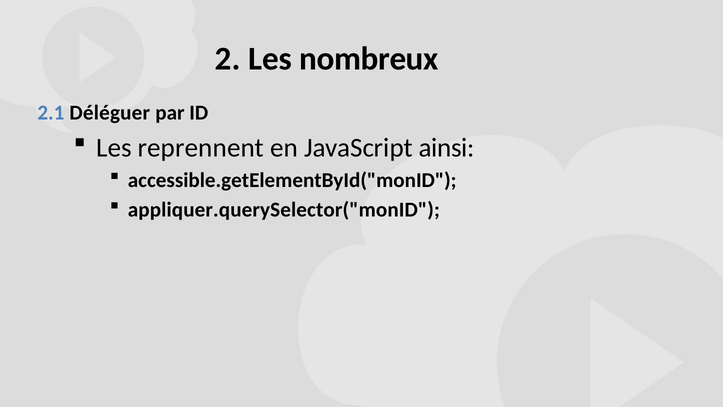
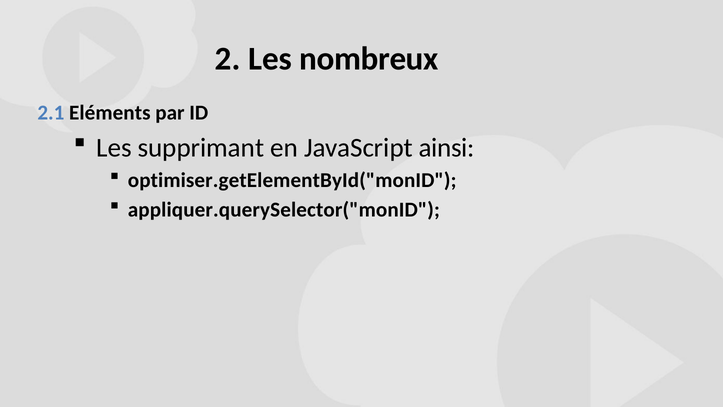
Déléguer: Déléguer -> Eléments
reprennent: reprennent -> supprimant
accessible.getElementById("monID: accessible.getElementById("monID -> optimiser.getElementById("monID
